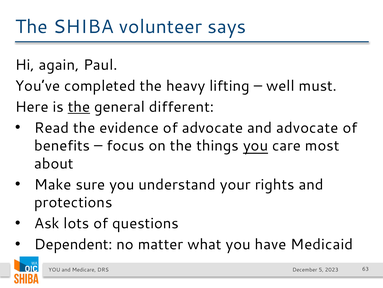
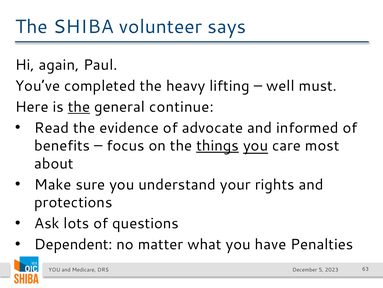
different: different -> continue
and advocate: advocate -> informed
things underline: none -> present
Medicaid: Medicaid -> Penalties
